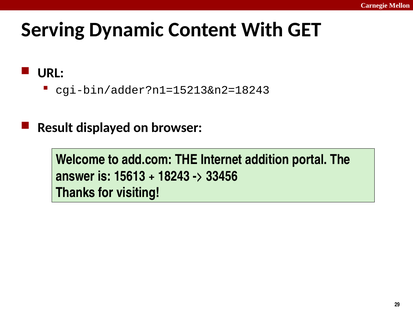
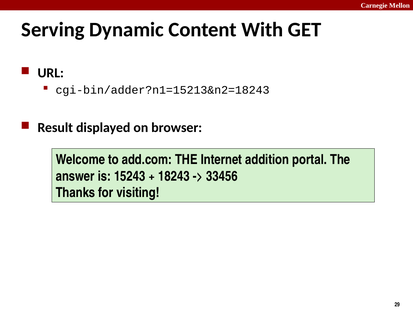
15613: 15613 -> 15243
